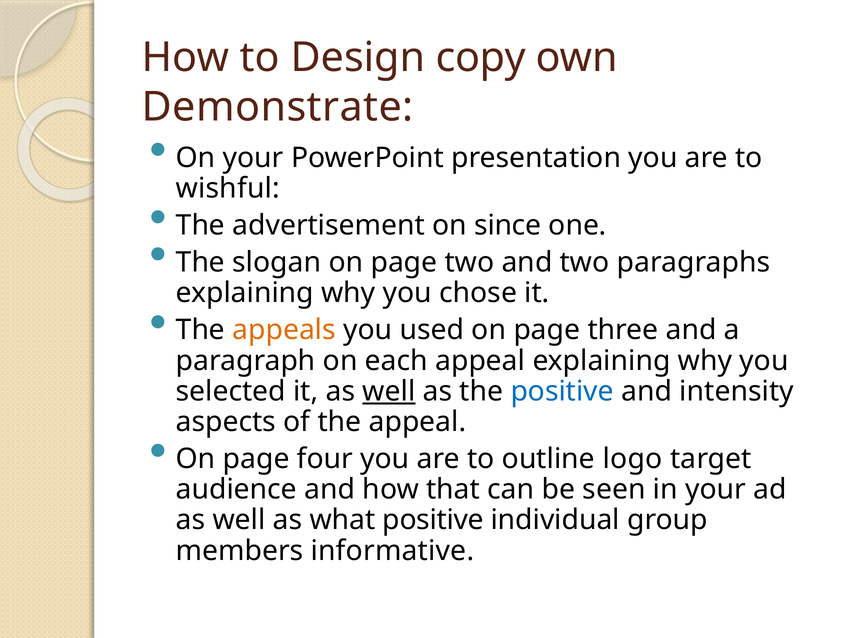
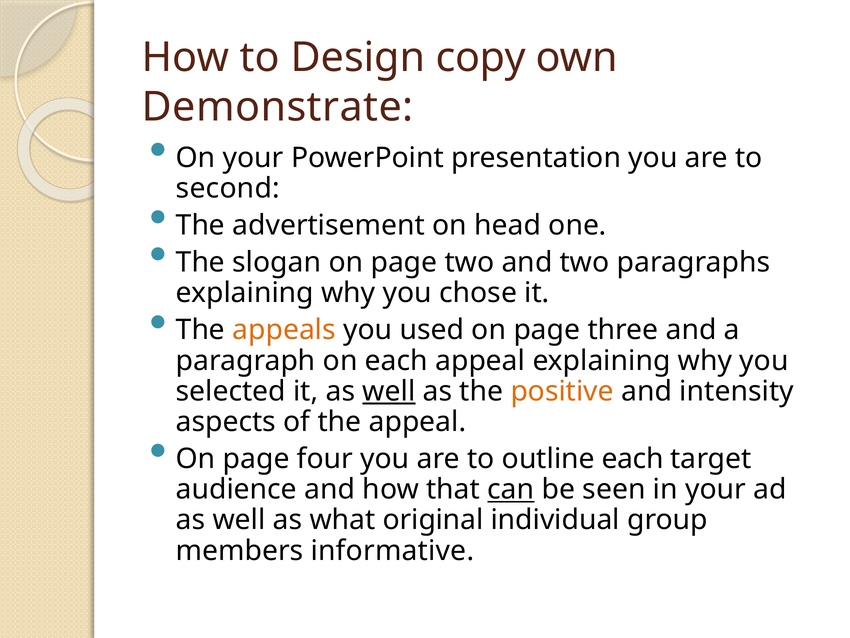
wishful: wishful -> second
since: since -> head
positive at (562, 391) colour: blue -> orange
outline logo: logo -> each
can underline: none -> present
what positive: positive -> original
